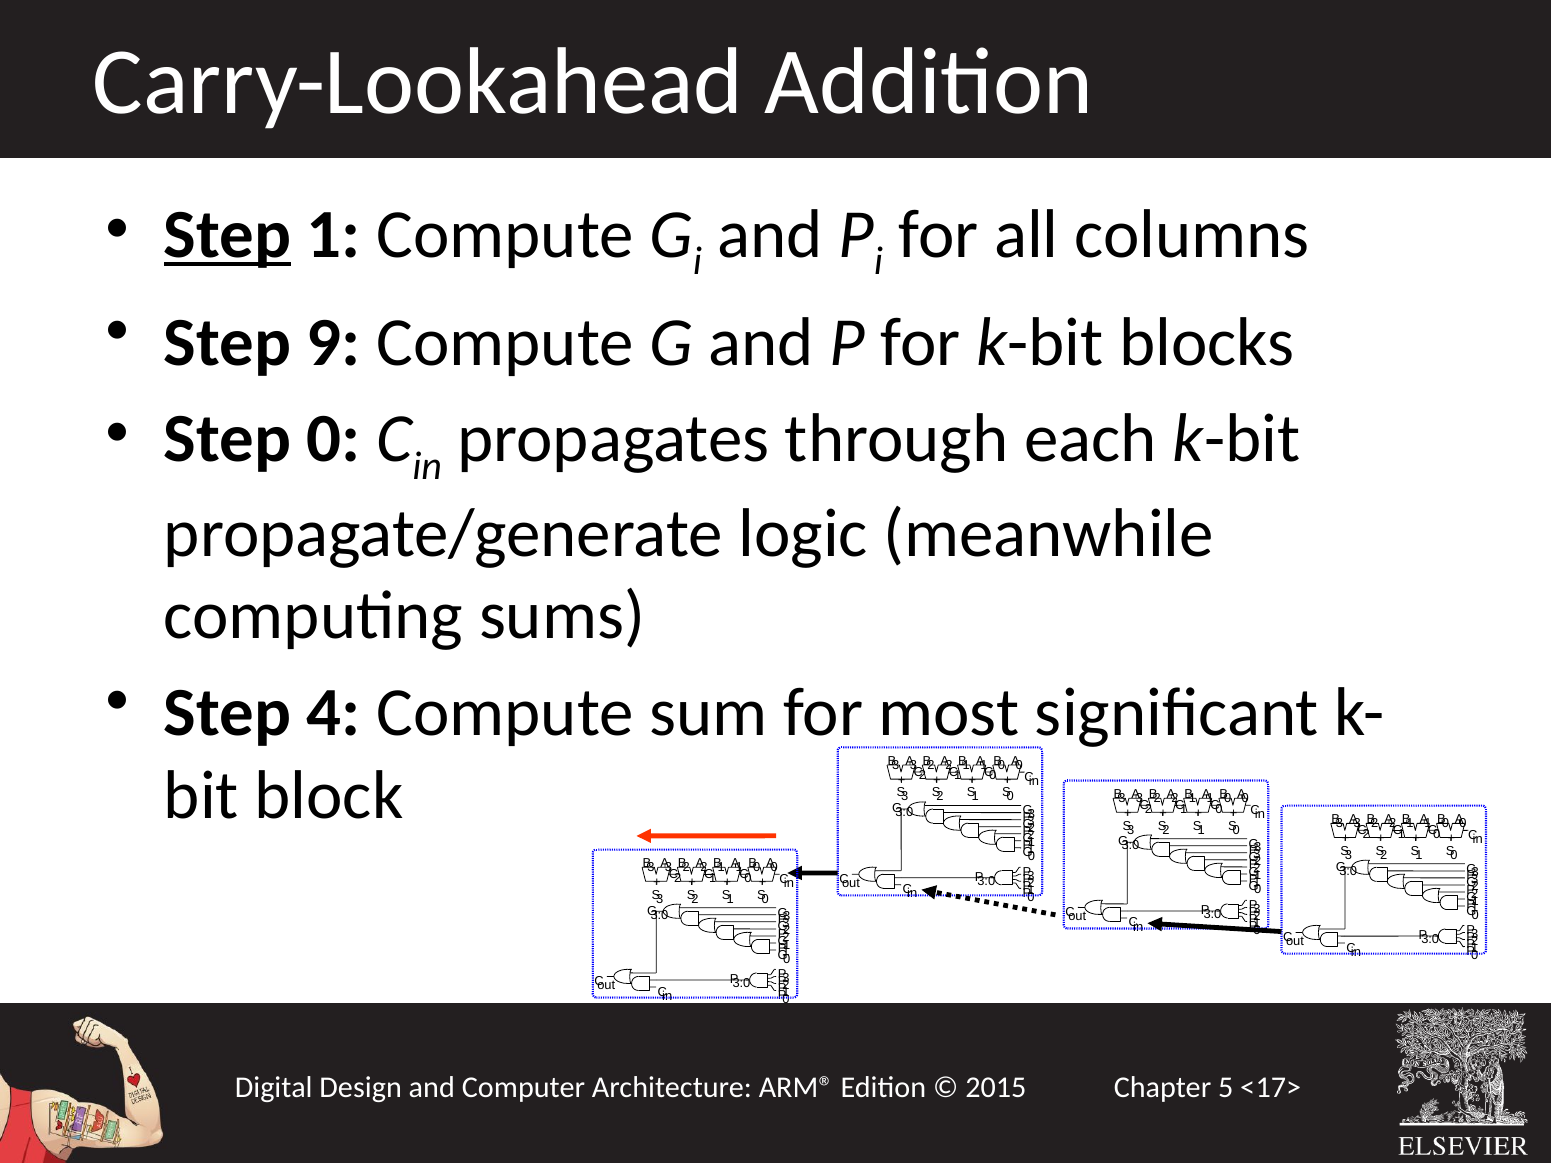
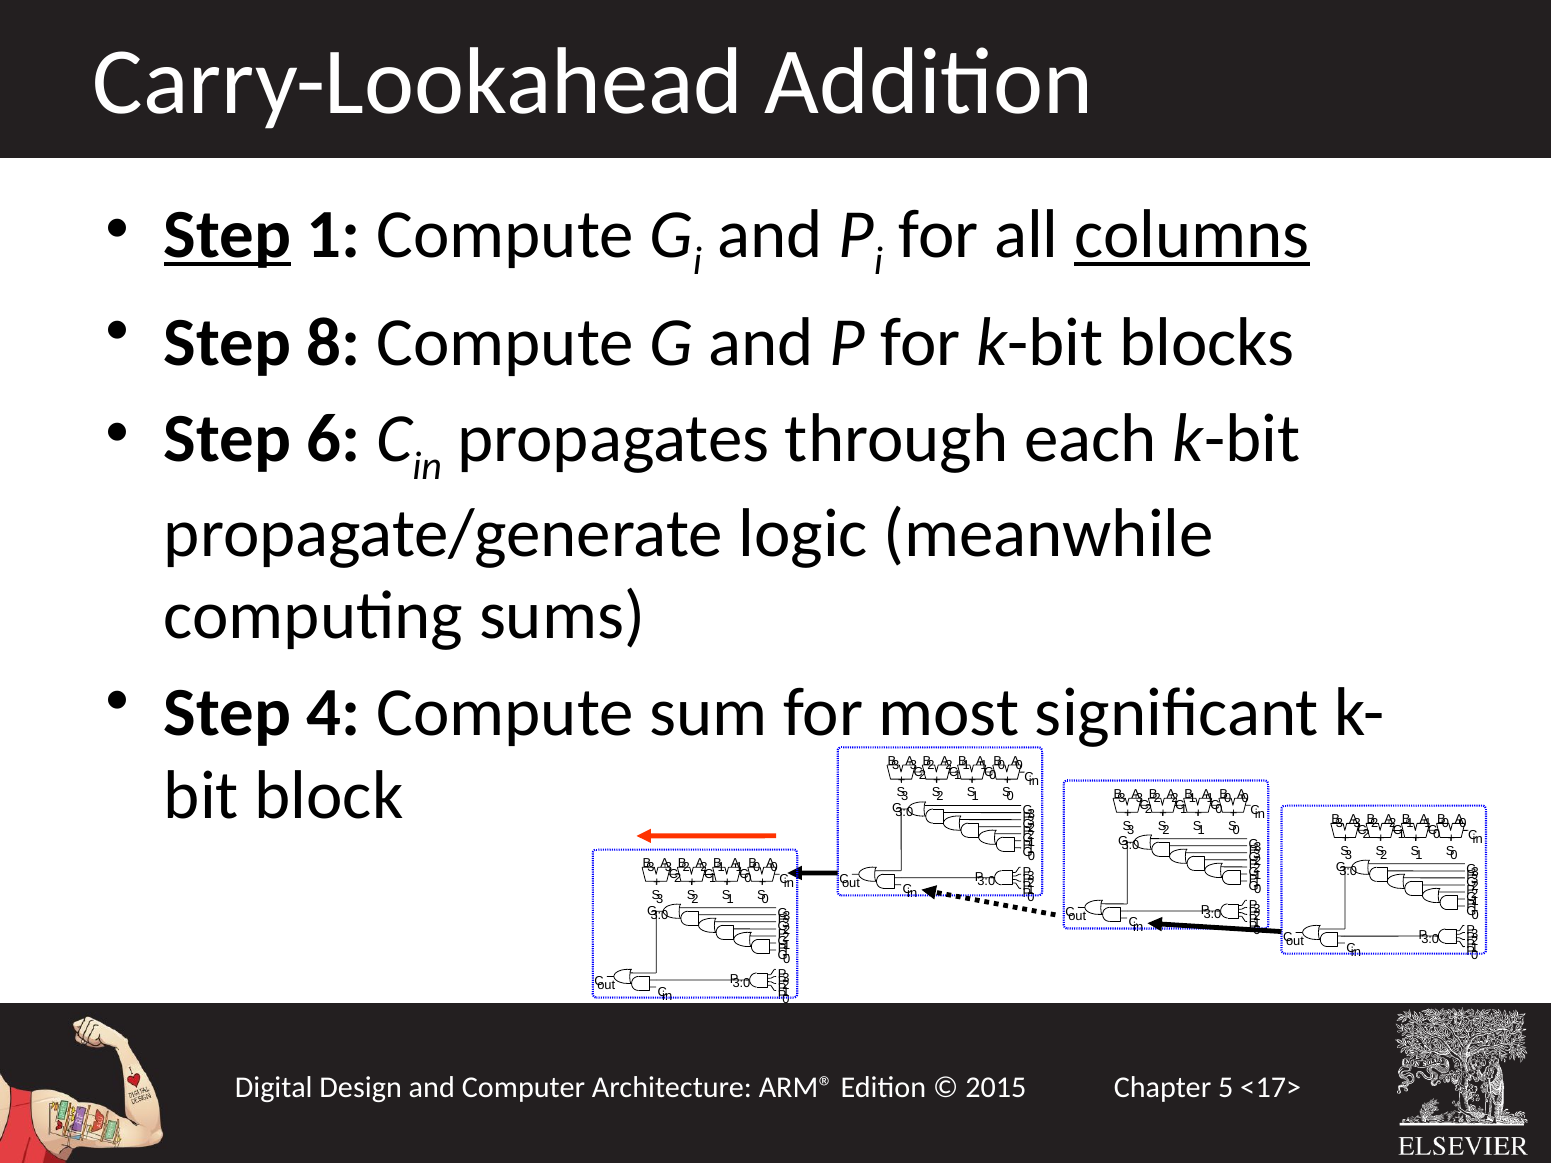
columns underline: none -> present
9: 9 -> 8
0: 0 -> 6
